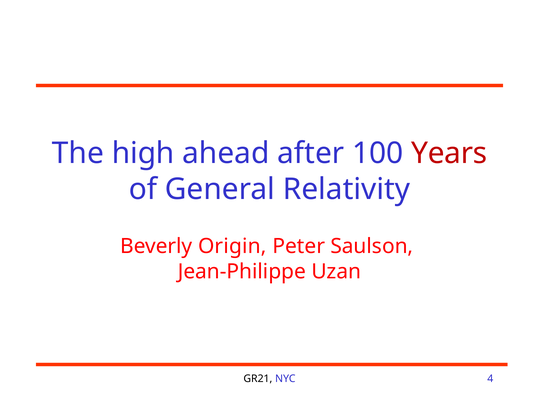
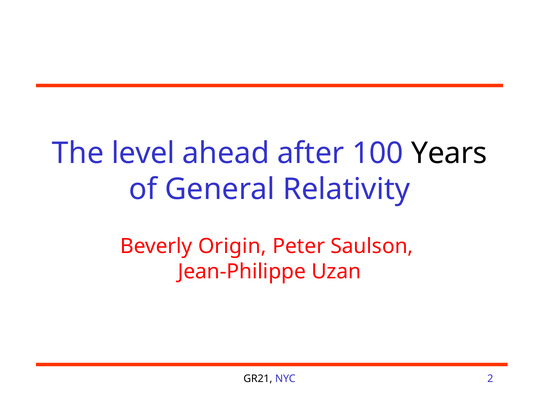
high: high -> level
Years colour: red -> black
4: 4 -> 2
